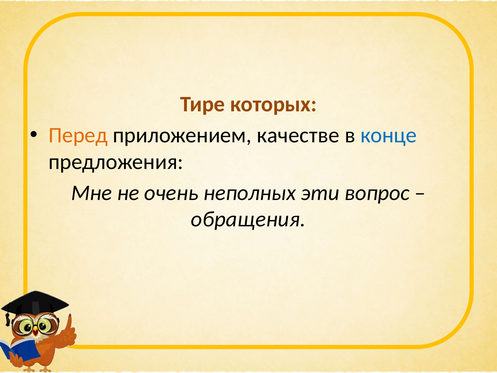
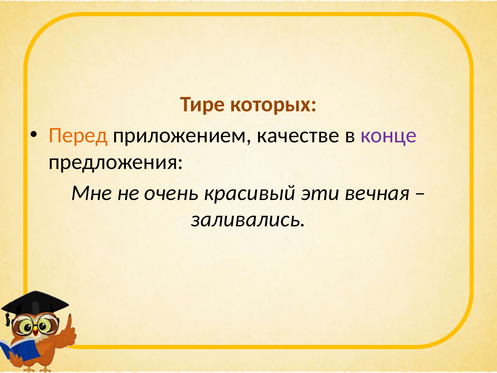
конце colour: blue -> purple
неполных: неполных -> красивый
вопрос: вопрос -> вечная
обращения: обращения -> заливались
